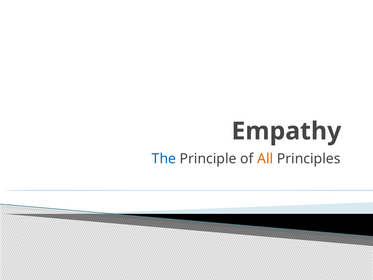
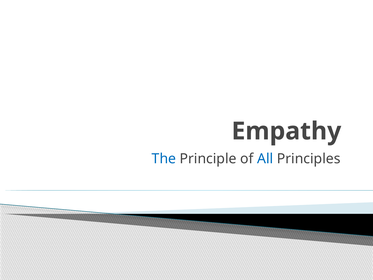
All colour: orange -> blue
